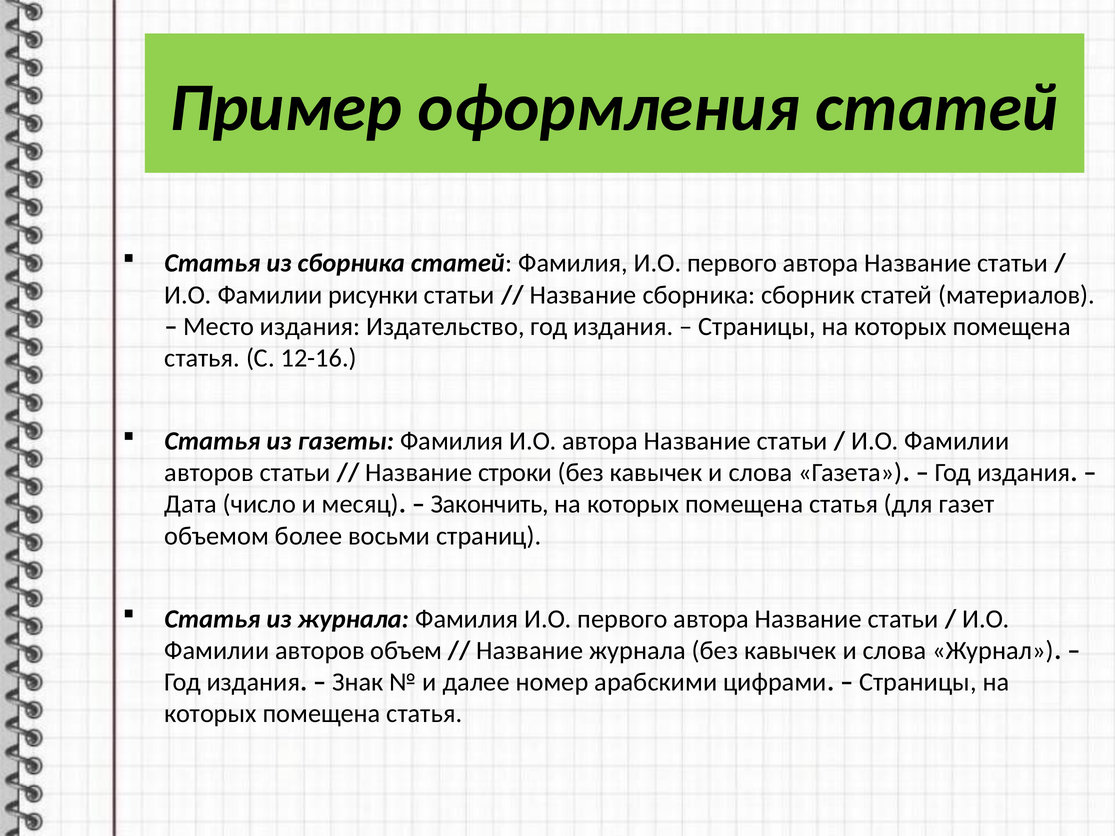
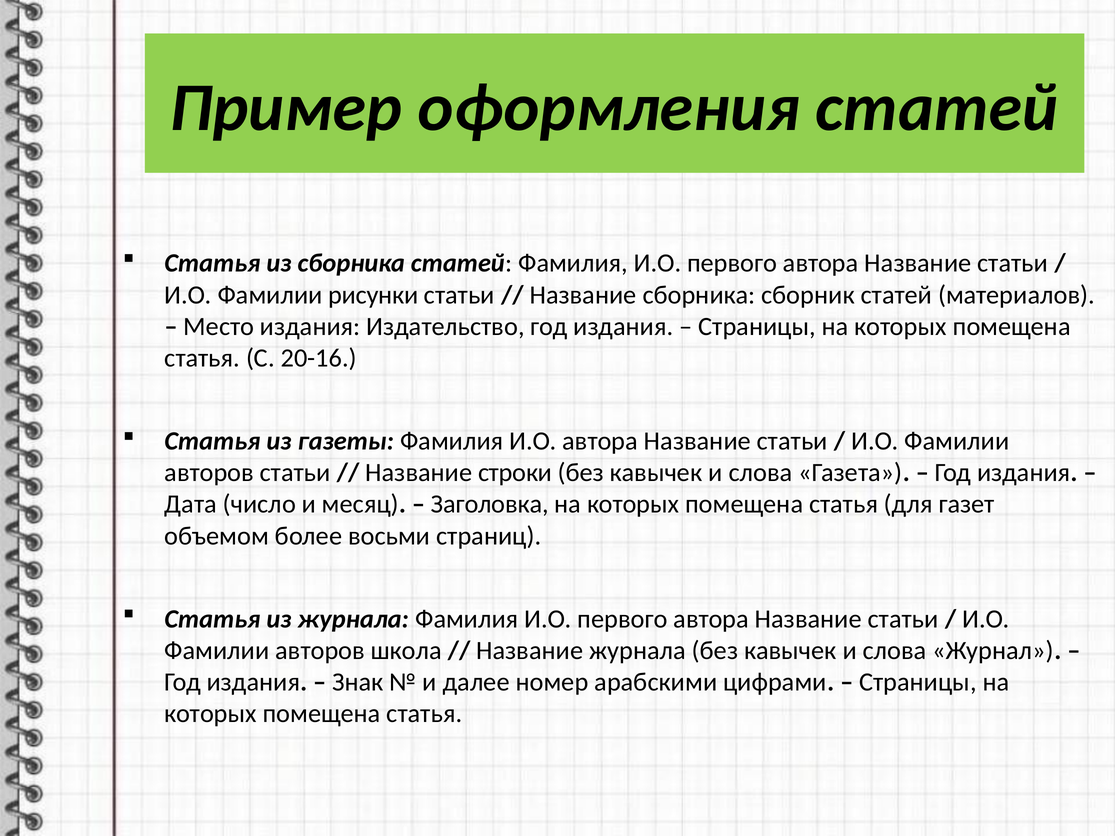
12-16: 12-16 -> 20-16
Закончить: Закончить -> Заголовка
объем: объем -> школа
